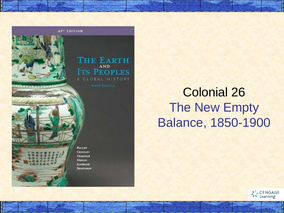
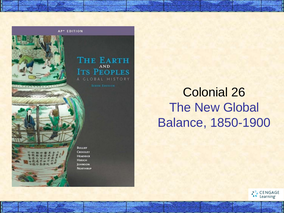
Empty: Empty -> Global
